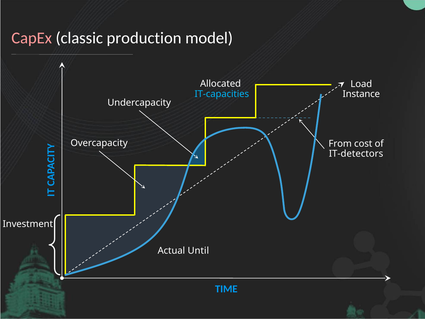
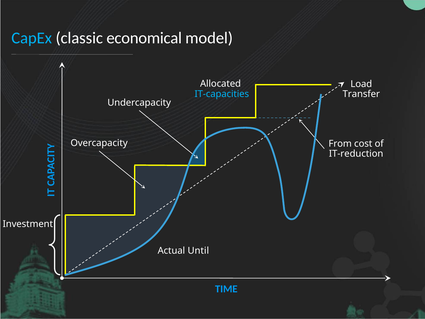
CapEx colour: pink -> light blue
production: production -> economical
Instance: Instance -> Transfer
IT-detectors: IT-detectors -> IT-reduction
